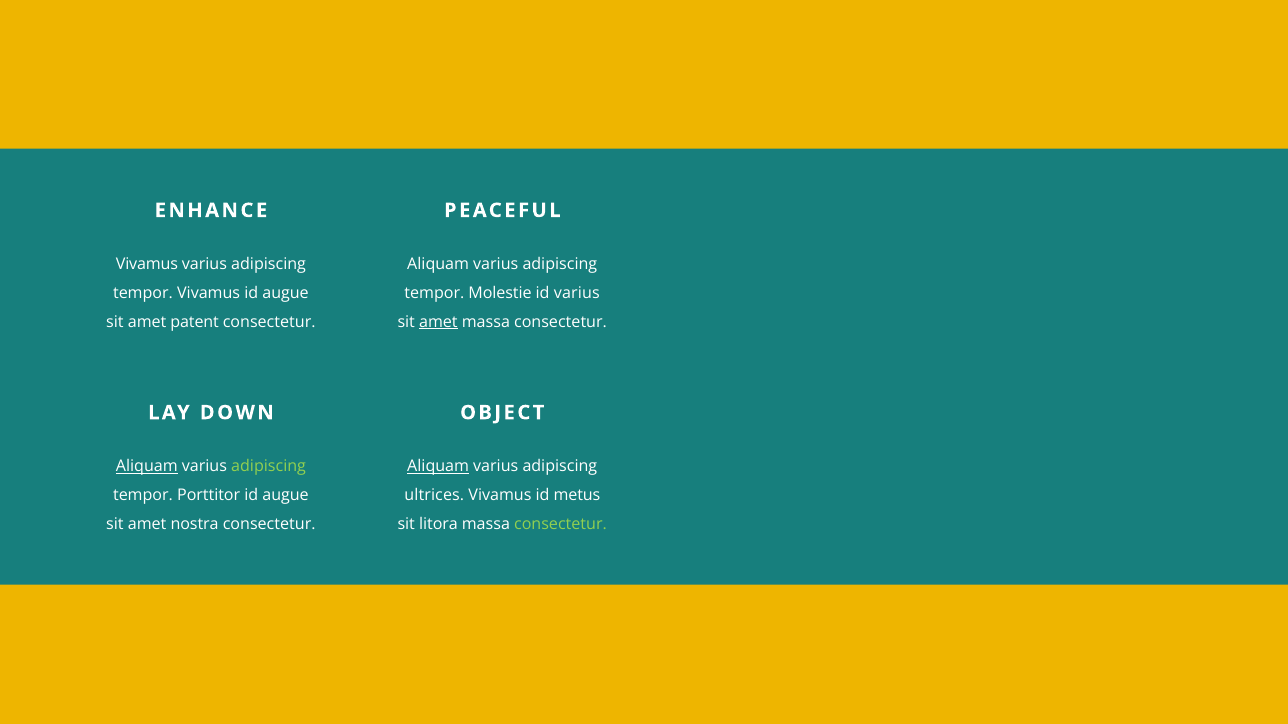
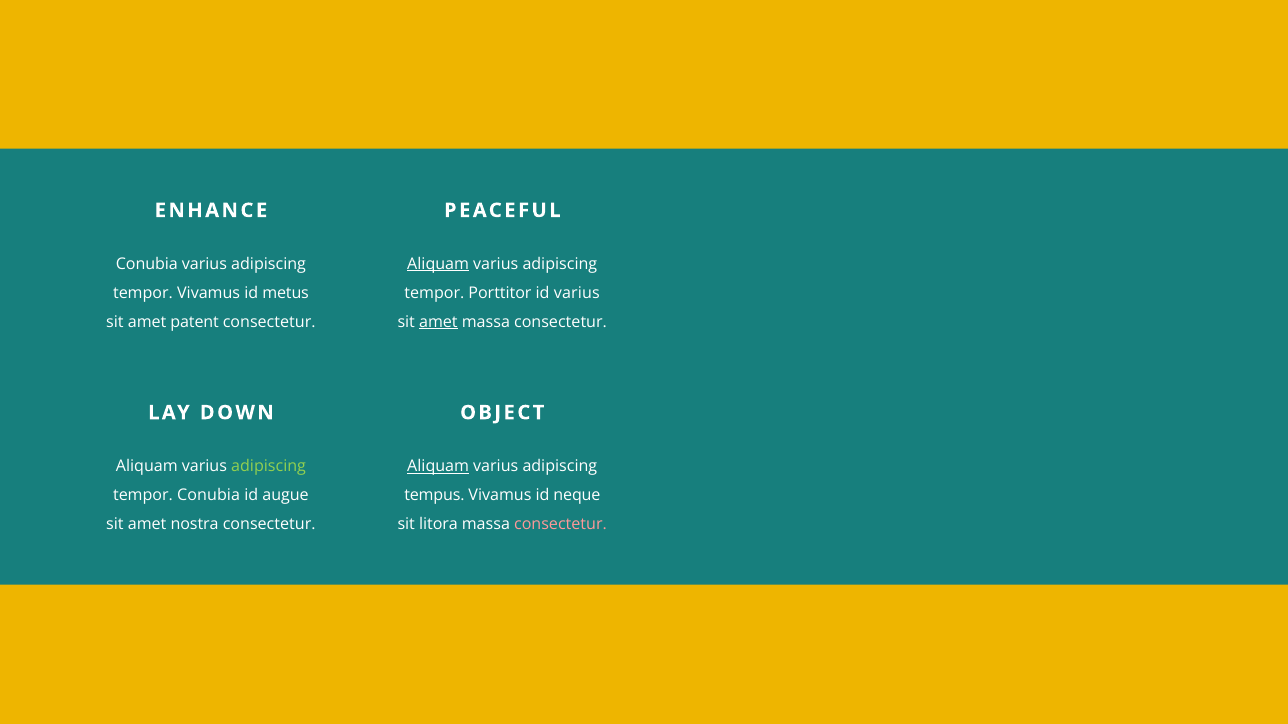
Vivamus at (147, 264): Vivamus -> Conubia
Aliquam at (438, 264) underline: none -> present
Vivamus id augue: augue -> metus
Molestie: Molestie -> Porttitor
Aliquam at (147, 466) underline: present -> none
tempor Porttitor: Porttitor -> Conubia
ultrices: ultrices -> tempus
metus: metus -> neque
consectetur at (560, 524) colour: light green -> pink
